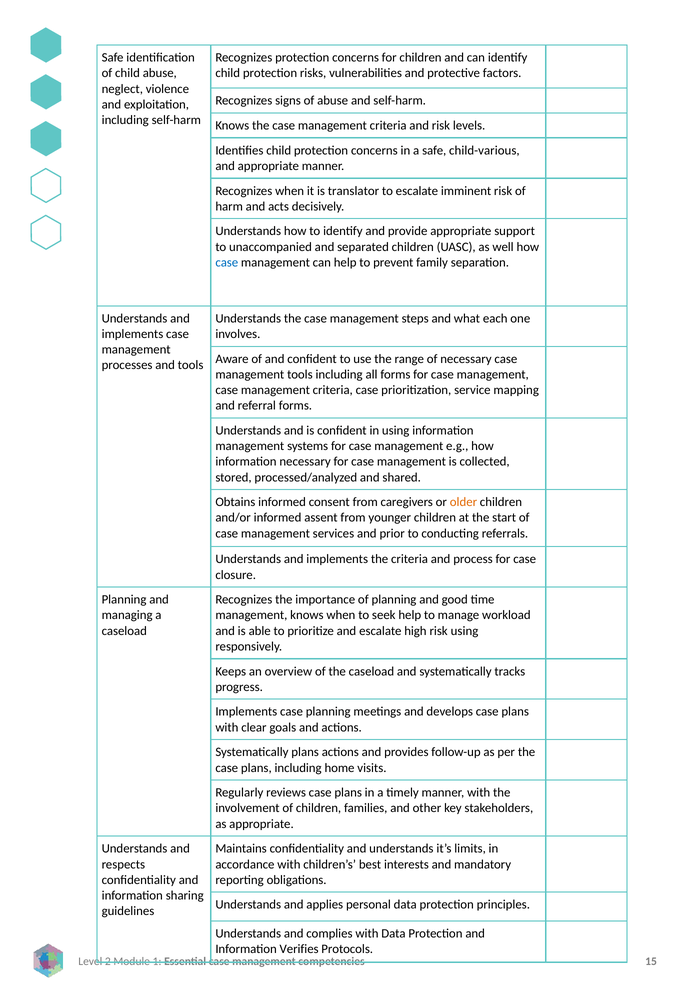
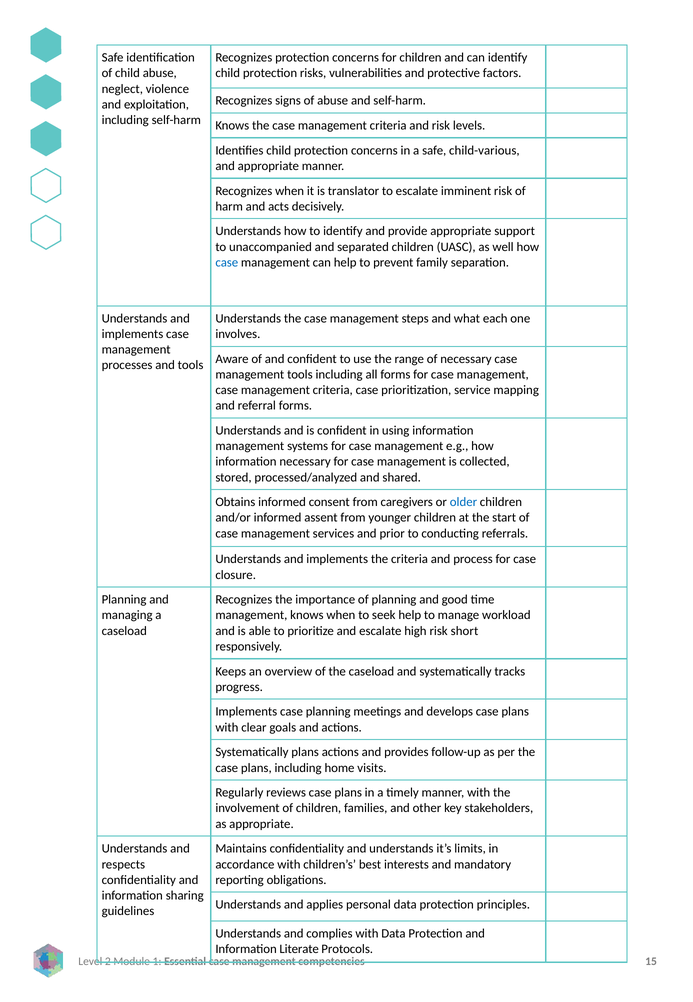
older colour: orange -> blue
risk using: using -> short
Verifies: Verifies -> Literate
